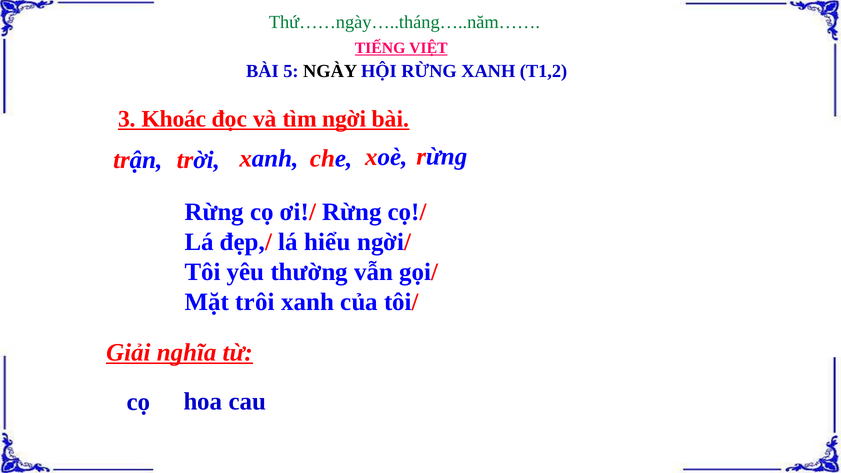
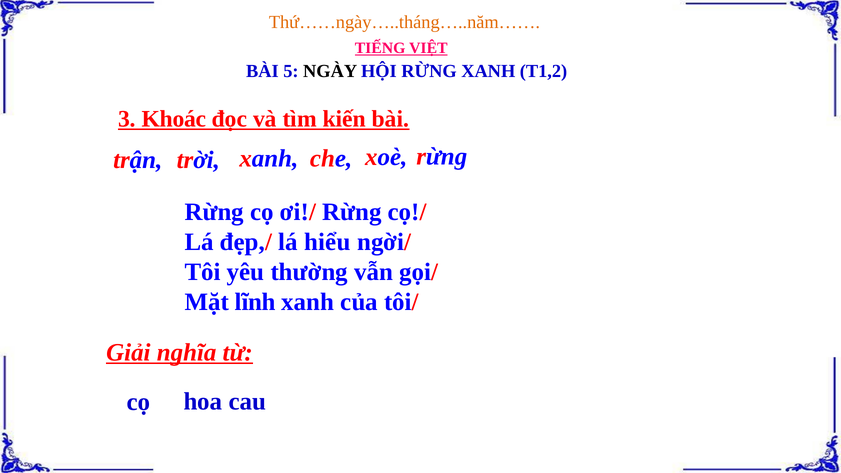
Thứ……ngày…..tháng…..năm…… colour: green -> orange
ngời: ngời -> kiến
trôi: trôi -> lĩnh
